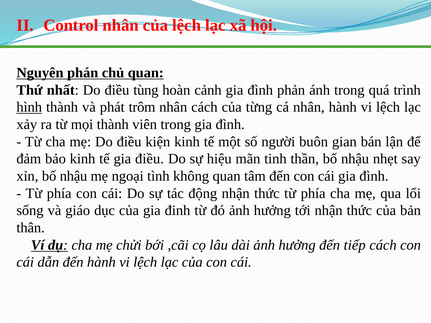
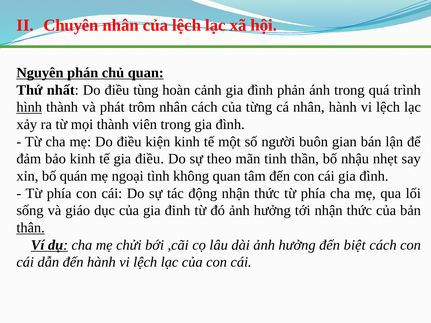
Control: Control -> Chuyên
hiệu: hiệu -> theo
xỉn bố nhậu: nhậu -> quán
thân underline: none -> present
tiếp: tiếp -> biệt
